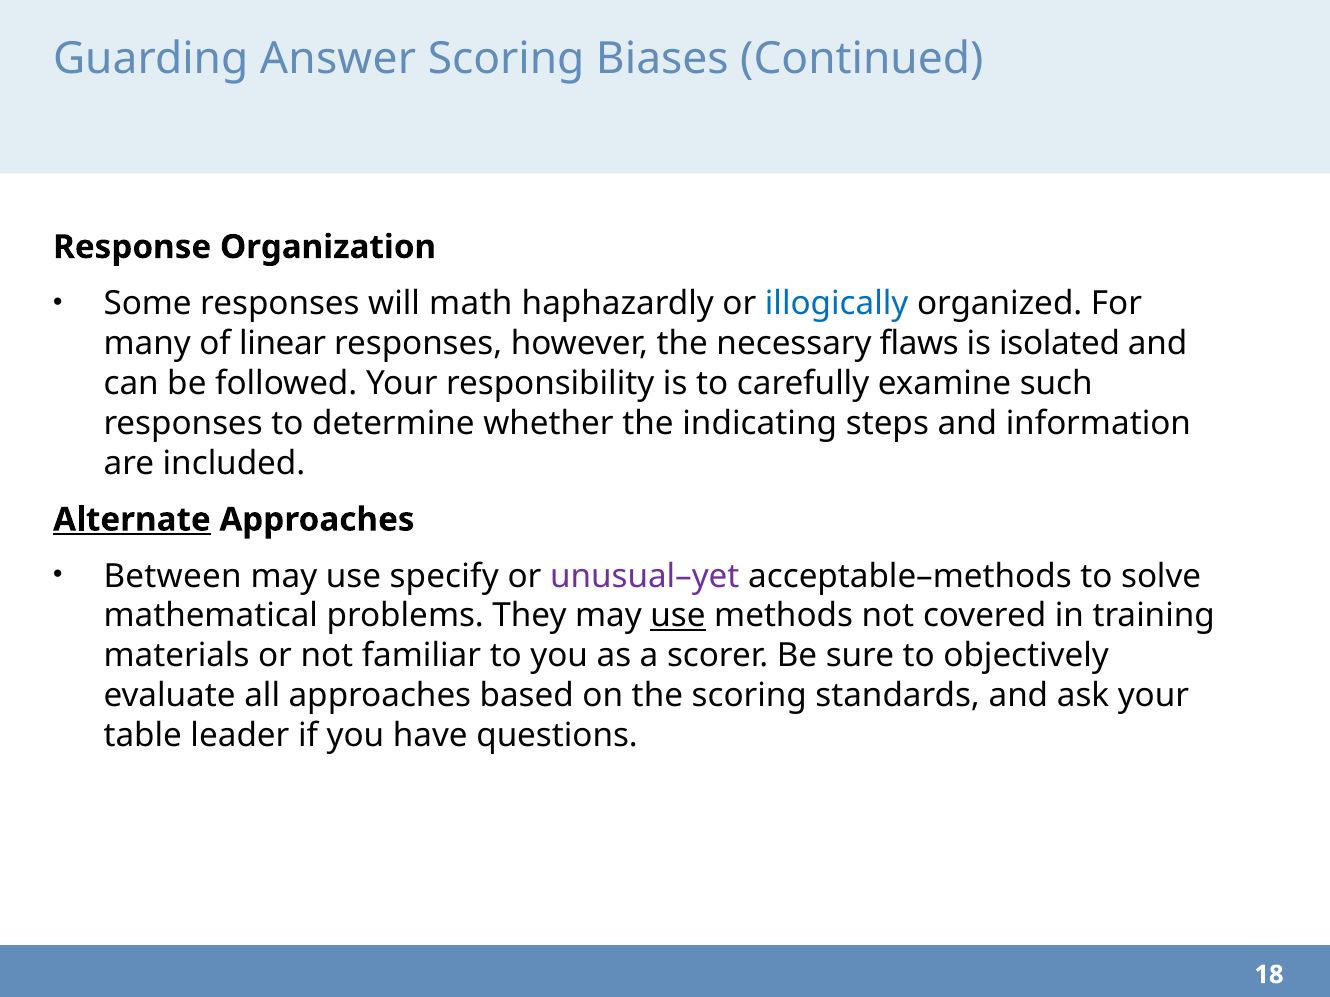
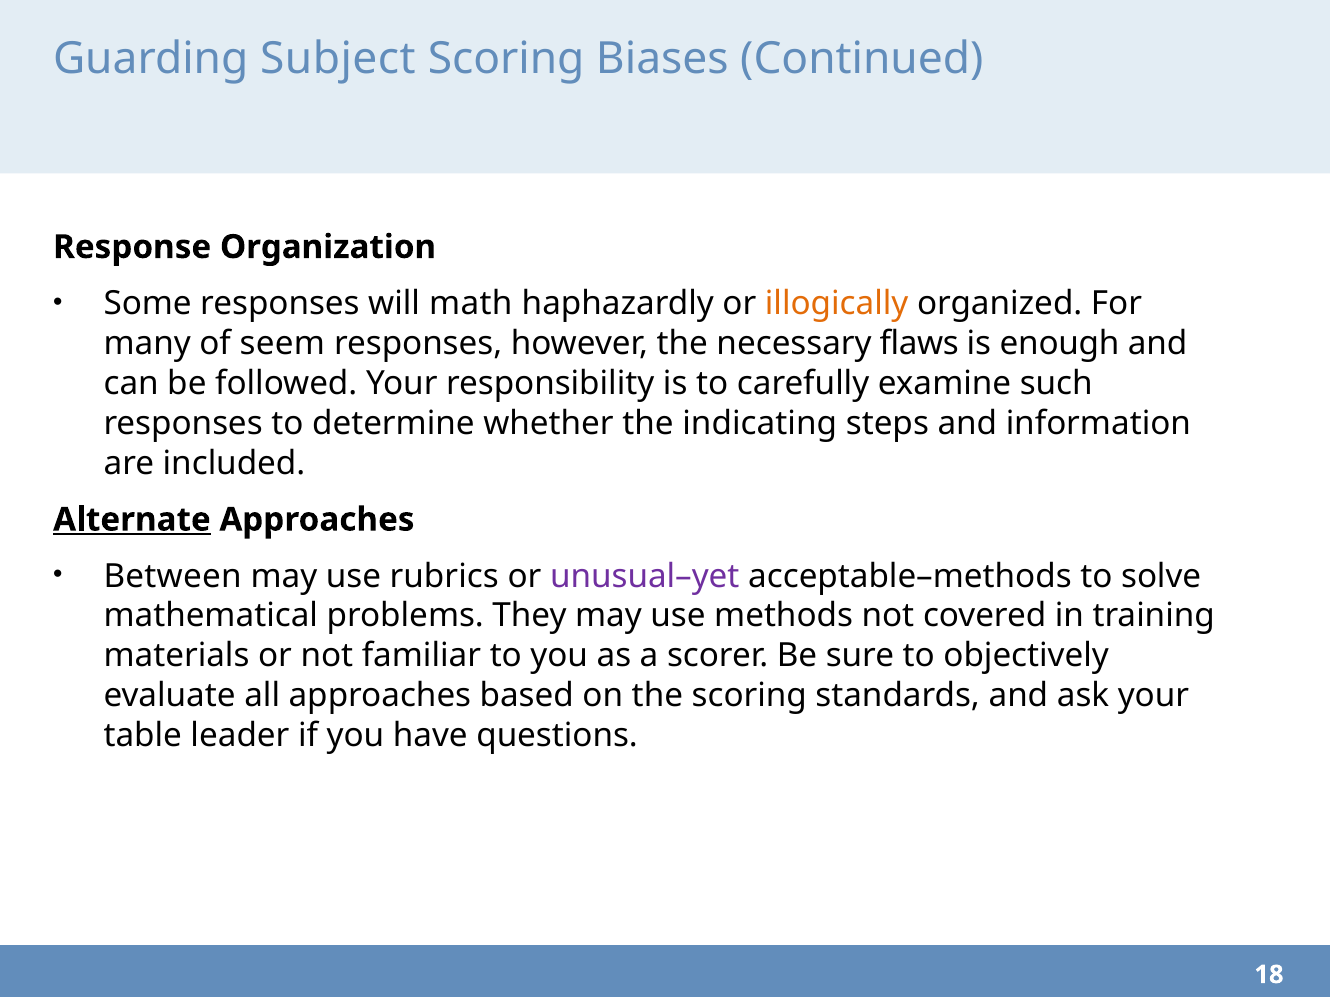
Answer: Answer -> Subject
illogically colour: blue -> orange
linear: linear -> seem
isolated: isolated -> enough
specify: specify -> rubrics
use at (678, 616) underline: present -> none
